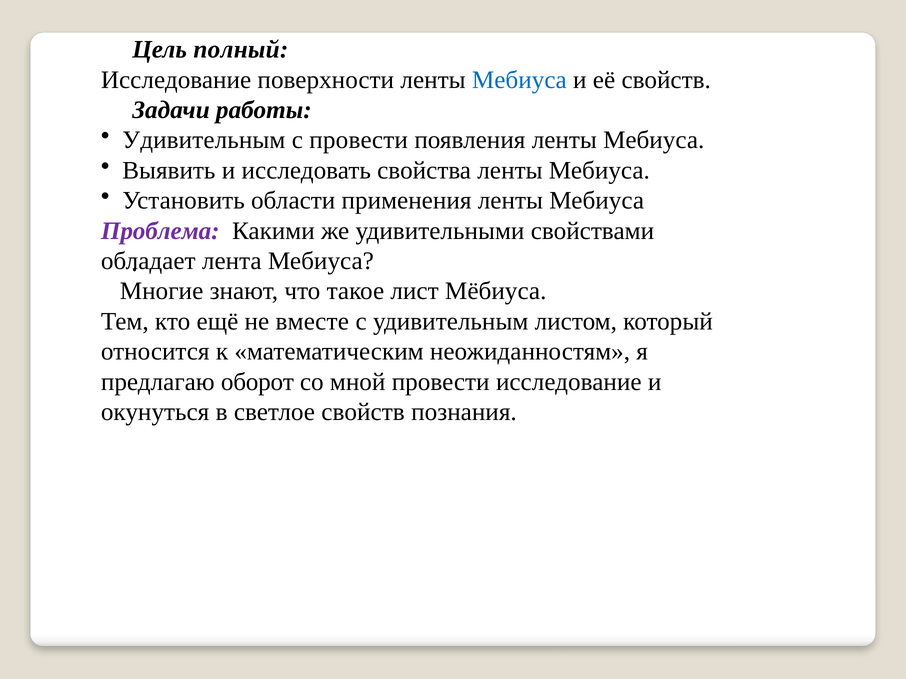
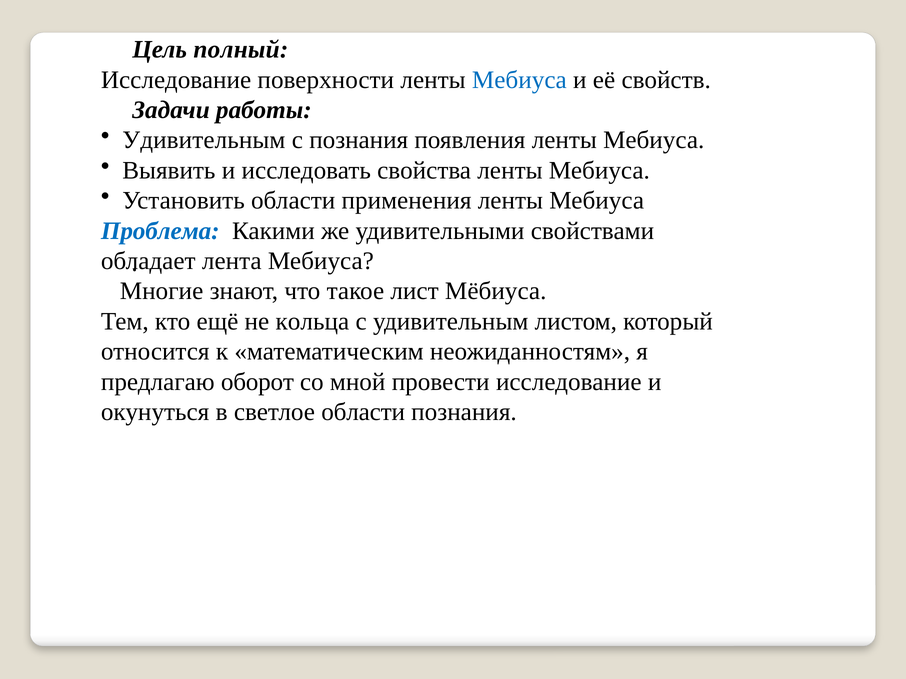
с провести: провести -> познания
Проблема colour: purple -> blue
вместе: вместе -> кольца
светлое свойств: свойств -> области
